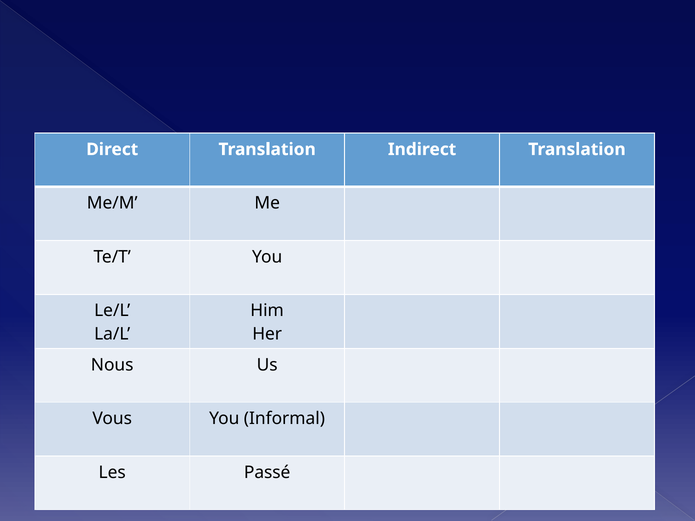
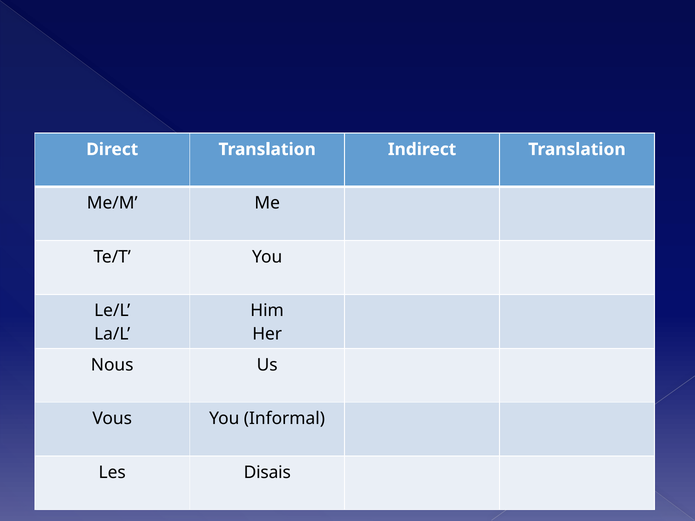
Passé: Passé -> Disais
